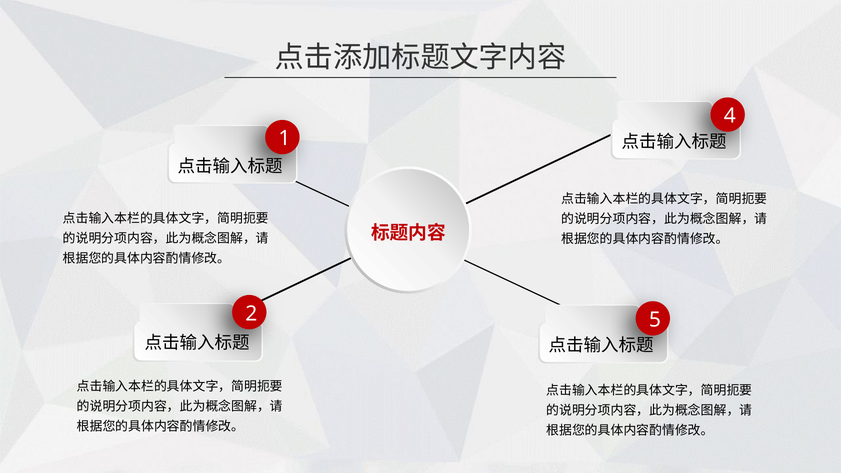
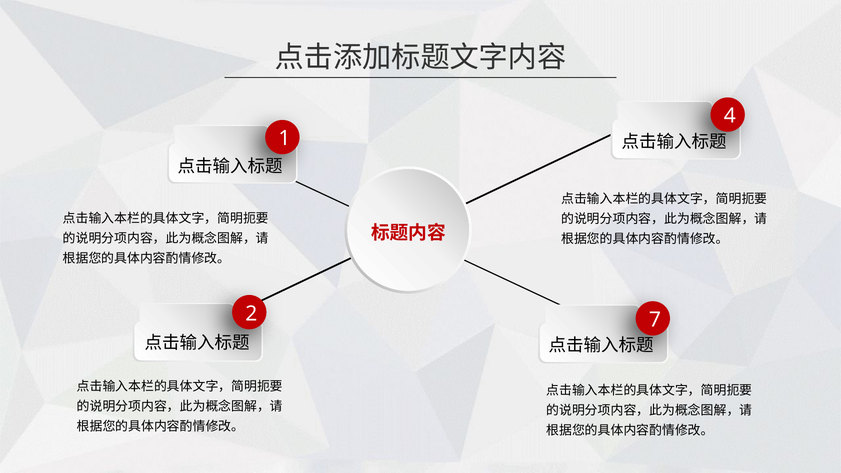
5: 5 -> 7
